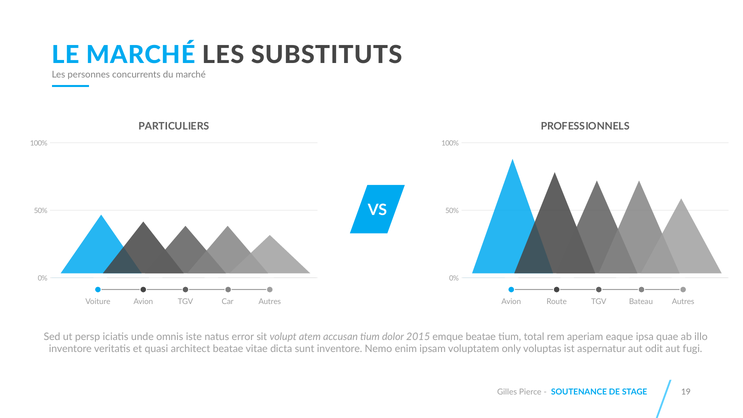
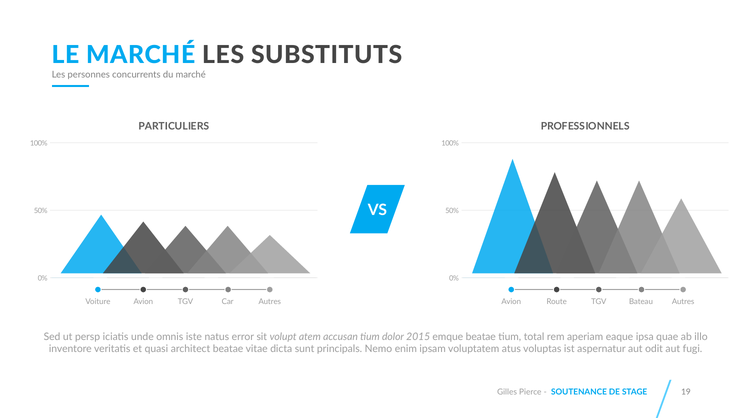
sunt inventore: inventore -> principals
only: only -> atus
